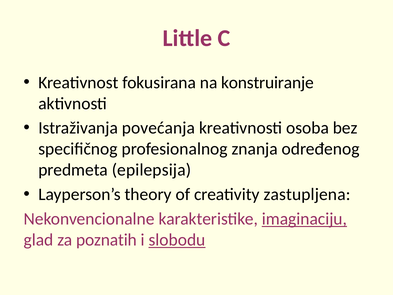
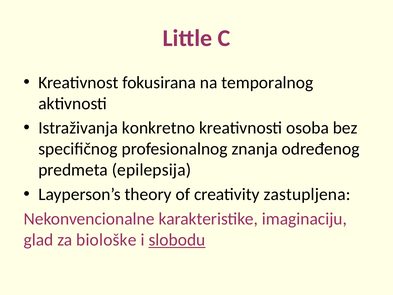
konstruiranje: konstruiranje -> temporalnog
povećanja: povećanja -> konkretno
imaginaciju underline: present -> none
poznatih: poznatih -> biološke
